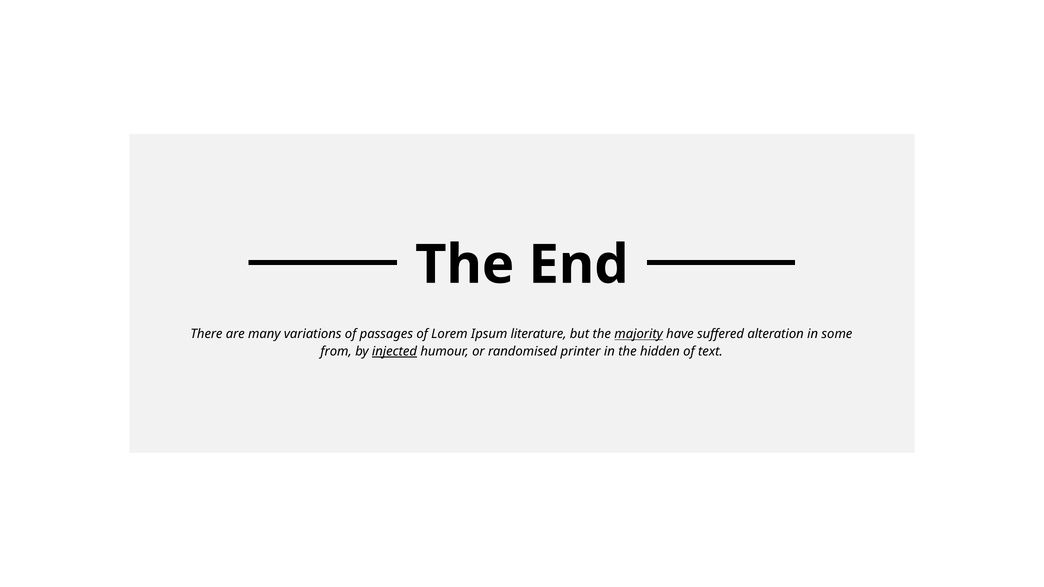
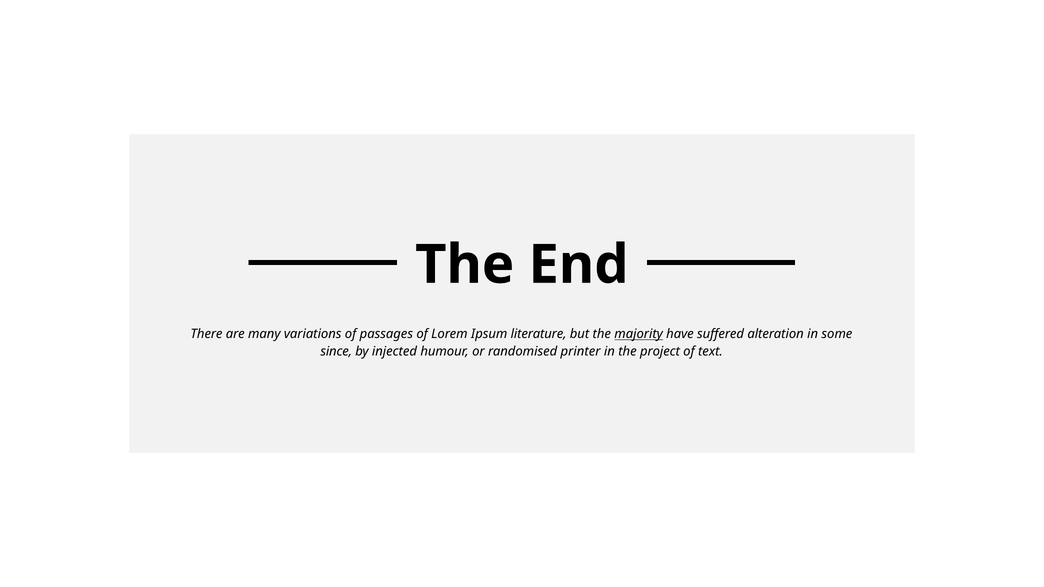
from: from -> since
injected underline: present -> none
hidden: hidden -> project
